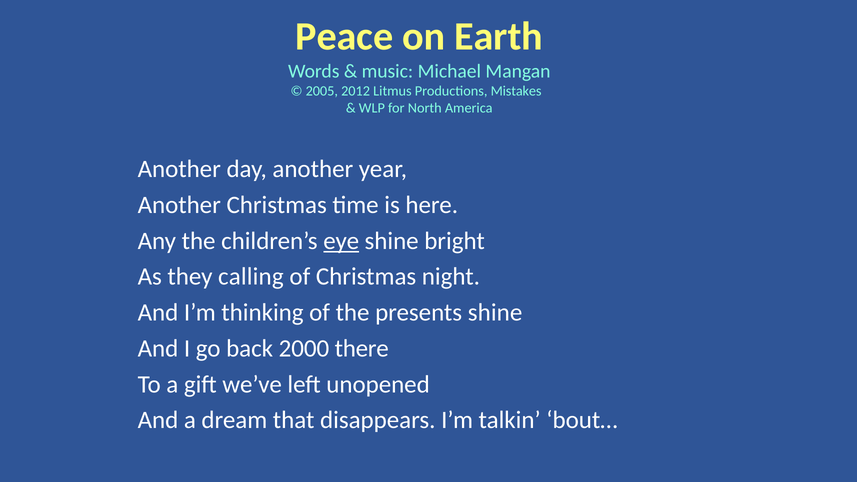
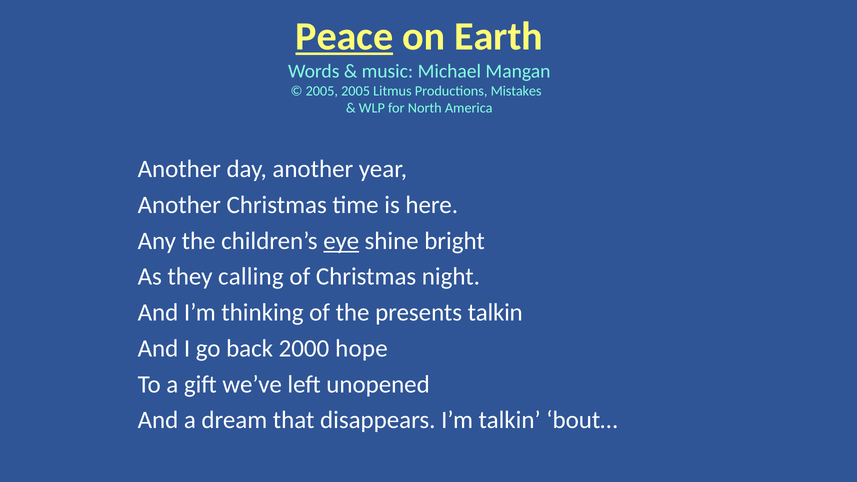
Peace underline: none -> present
2005 2012: 2012 -> 2005
presents shine: shine -> talkin
there: there -> hope
